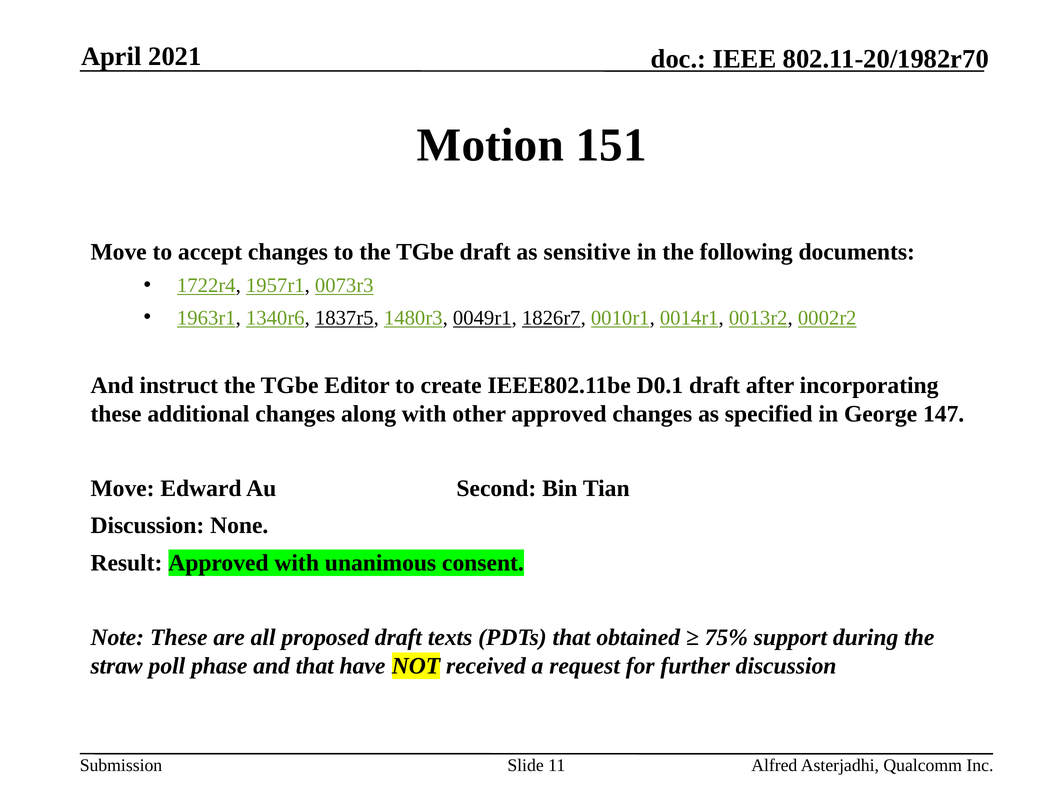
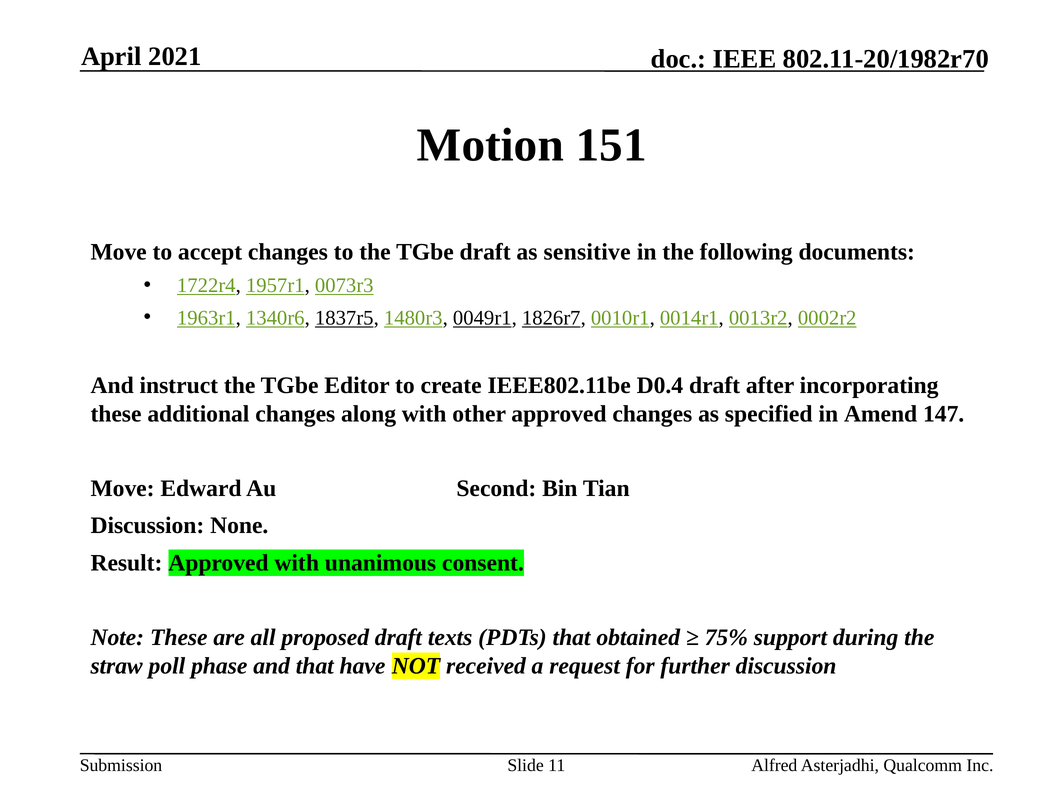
D0.1: D0.1 -> D0.4
George: George -> Amend
